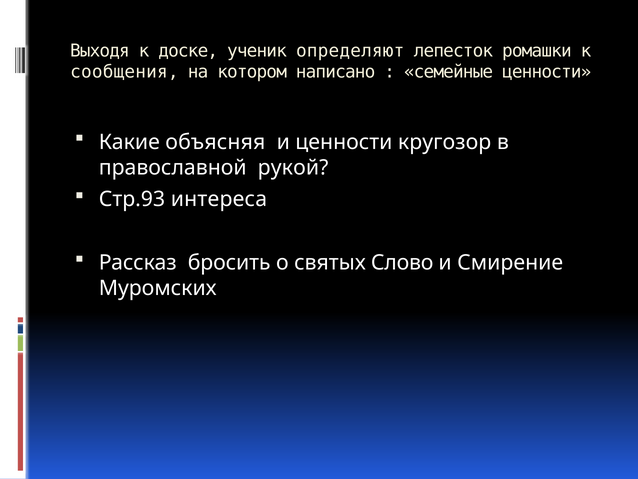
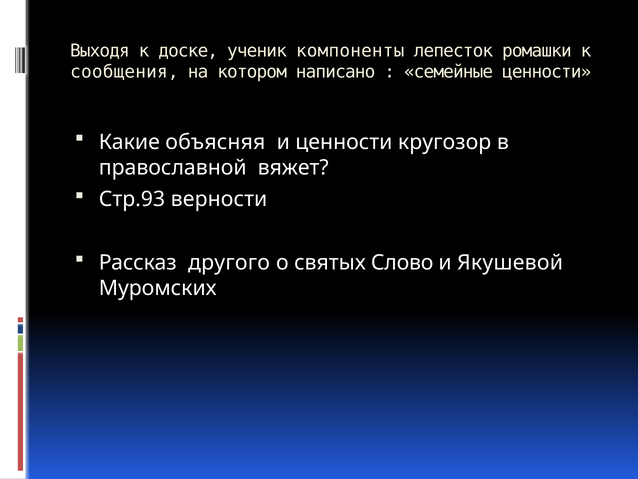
определяют: определяют -> компоненты
рукой: рукой -> вяжет
интереса: интереса -> верности
бросить: бросить -> другого
Смирение: Смирение -> Якушевой
